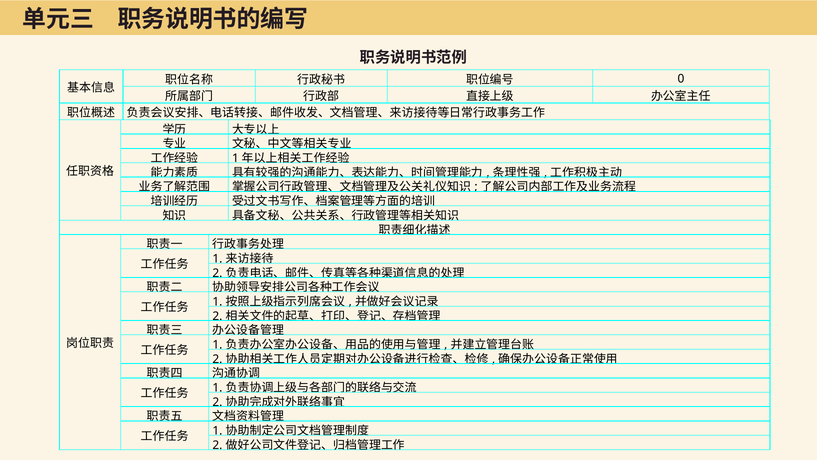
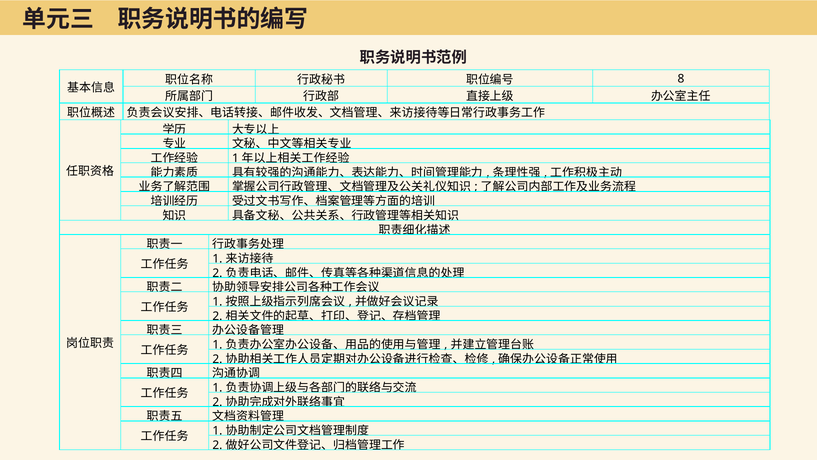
0: 0 -> 8
